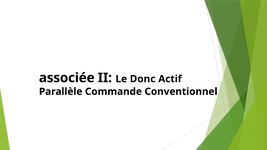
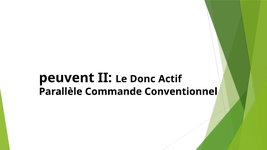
associée: associée -> peuvent
